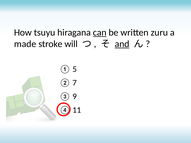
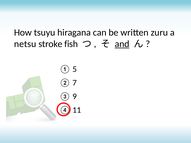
can underline: present -> none
made: made -> netsu
will: will -> fish
